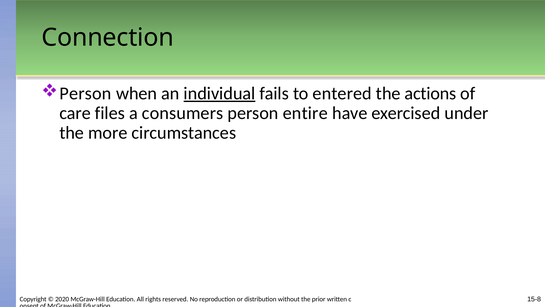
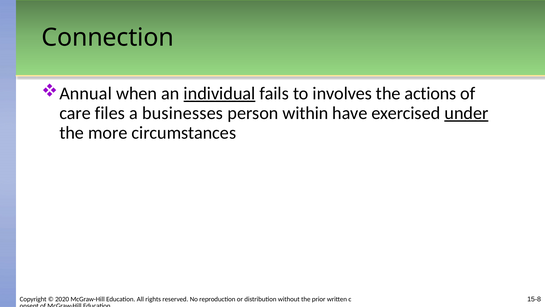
Person at (86, 93): Person -> Annual
entered: entered -> involves
consumers: consumers -> businesses
entire: entire -> within
under underline: none -> present
